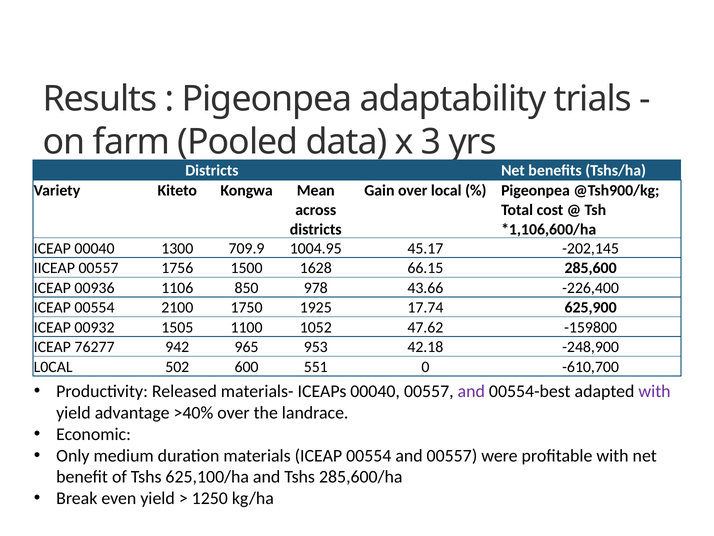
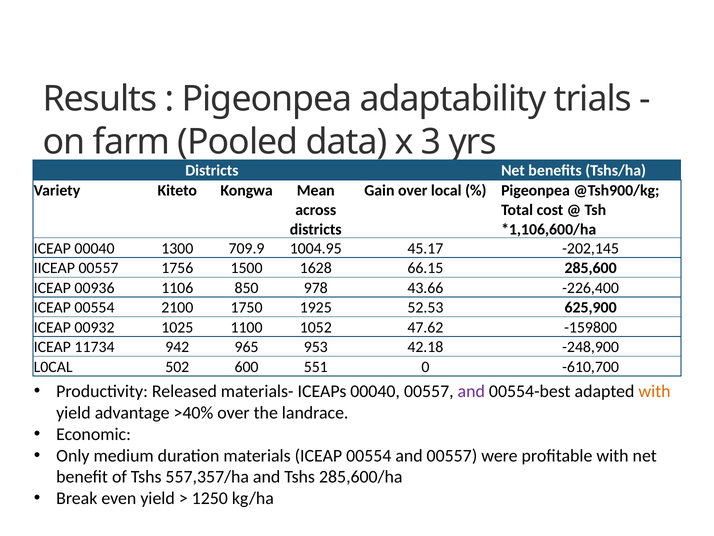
17.74: 17.74 -> 52.53
1505: 1505 -> 1025
76277: 76277 -> 11734
with at (655, 391) colour: purple -> orange
625,100/ha: 625,100/ha -> 557,357/ha
